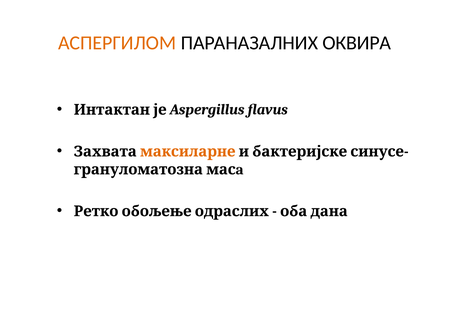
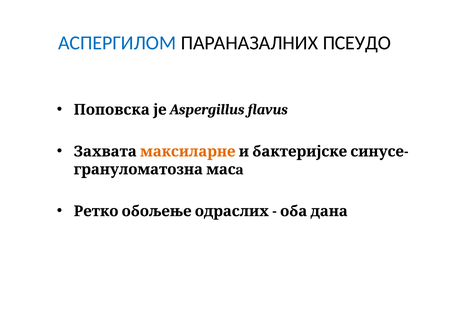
АСПЕРГИЛОМ colour: orange -> blue
ОКВИРА: ОКВИРА -> ПСЕУДО
Интактан: Интактан -> Поповска
